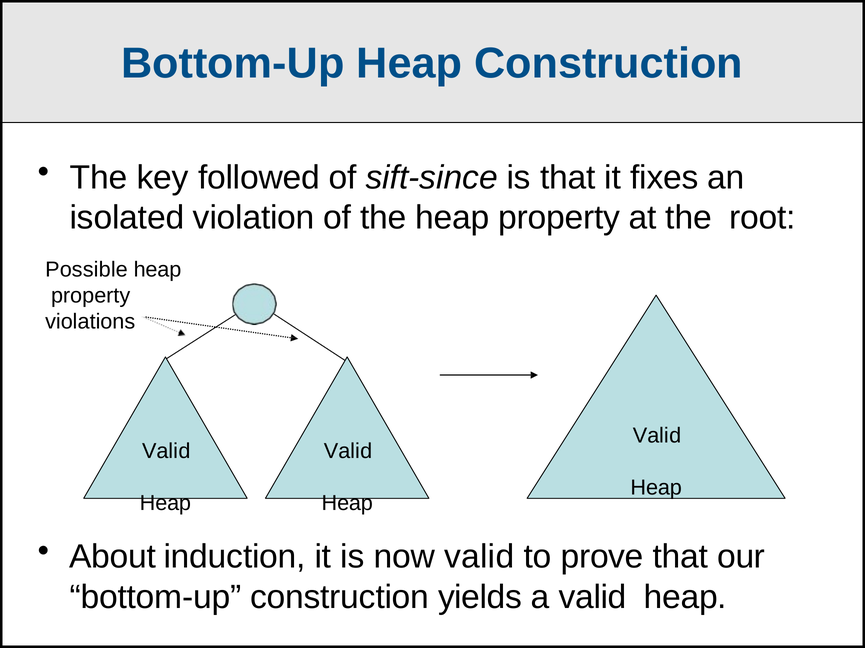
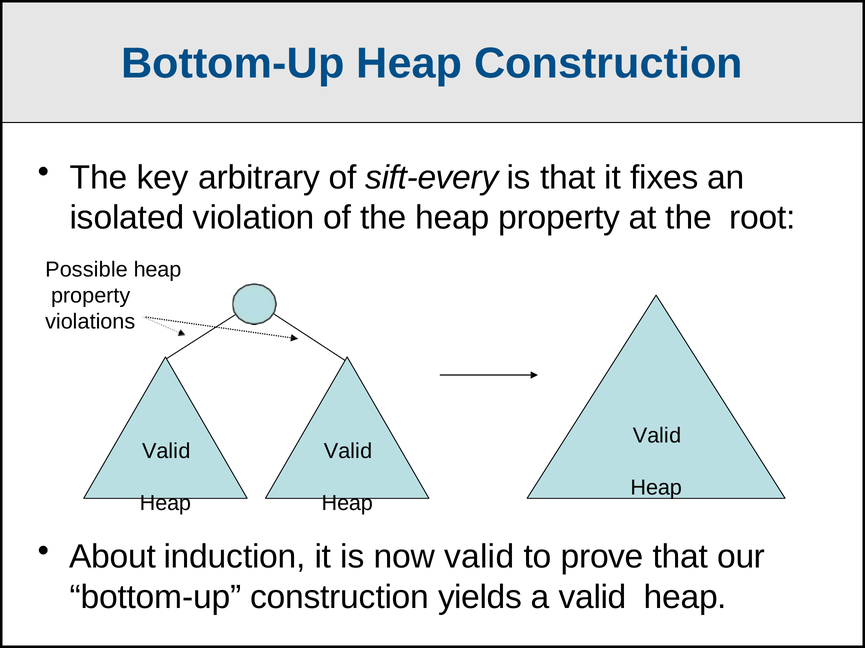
followed: followed -> arbitrary
sift-since: sift-since -> sift-every
